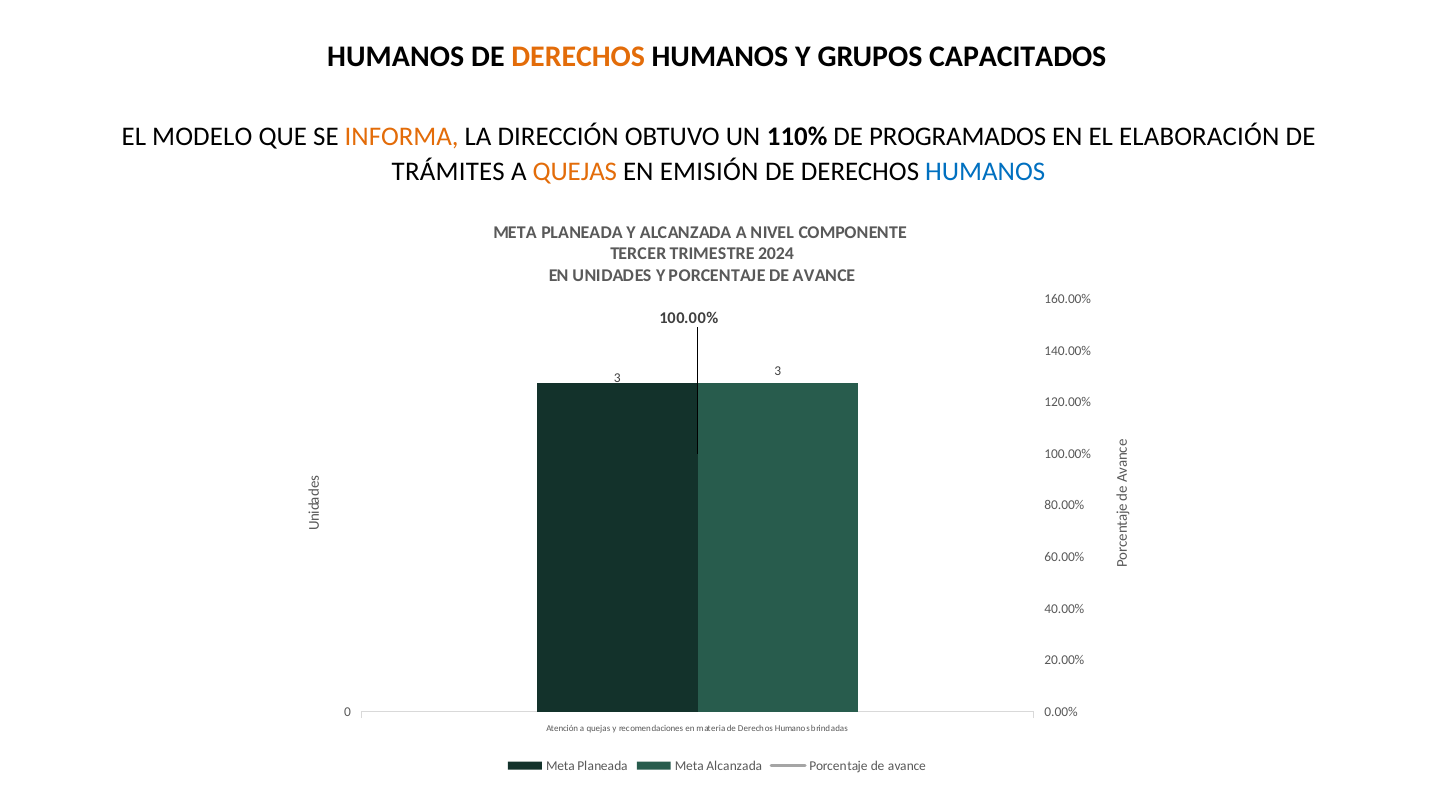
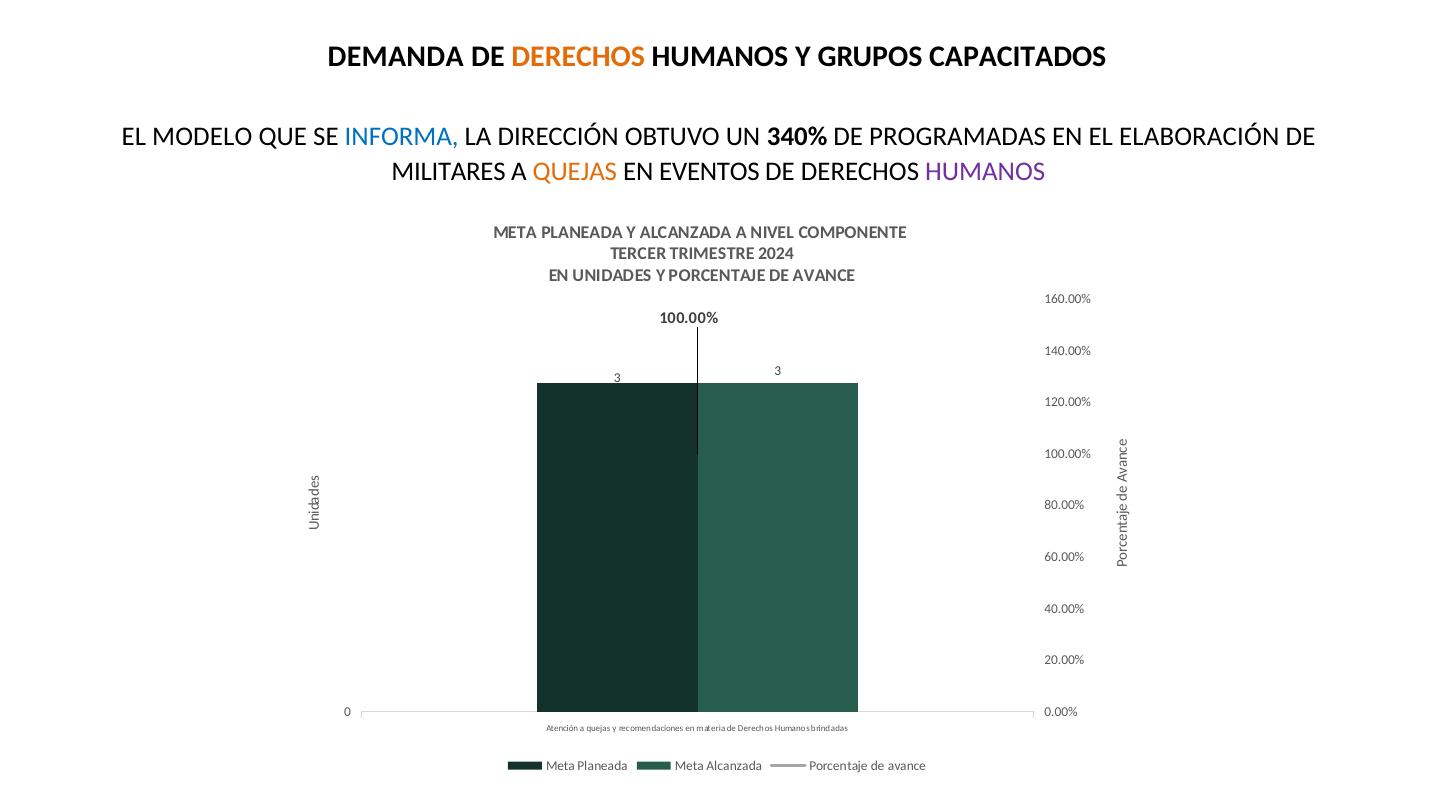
HUMANOS at (396, 57): HUMANOS -> DEMANDA
INFORMA colour: orange -> blue
110%: 110% -> 340%
PROGRAMADOS: PROGRAMADOS -> PROGRAMADAS
TRÁMITES: TRÁMITES -> MILITARES
EMISIÓN: EMISIÓN -> EVENTOS
HUMANOS at (985, 172) colour: blue -> purple
